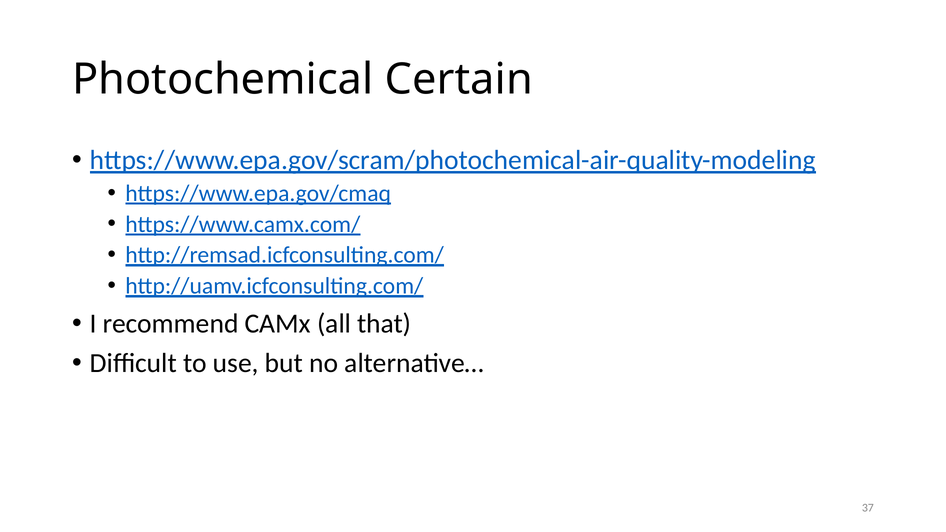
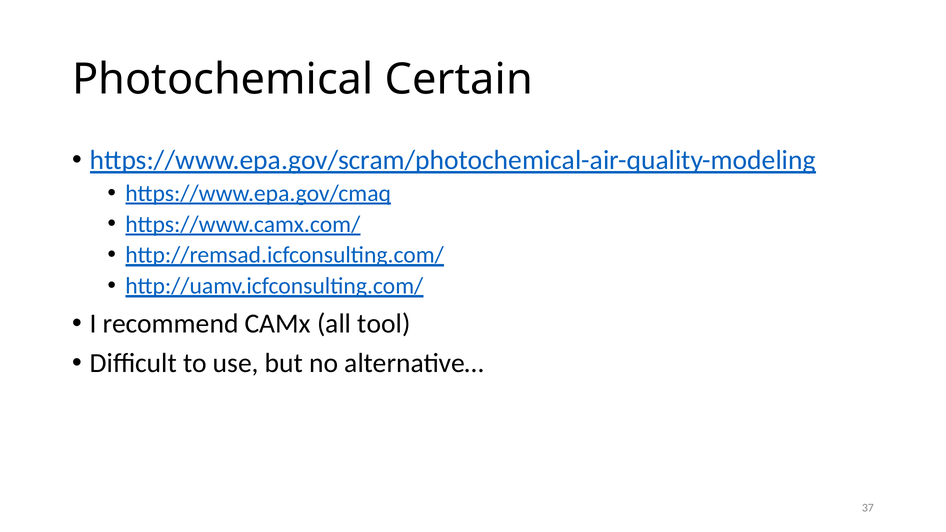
that: that -> tool
